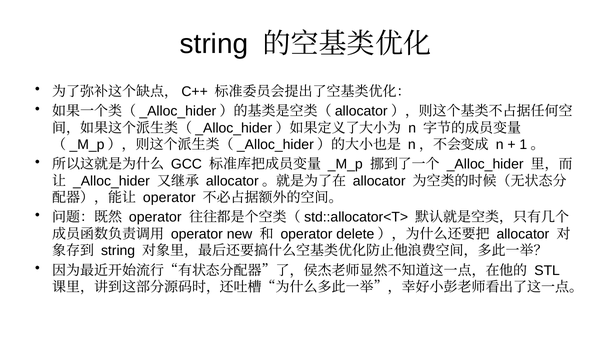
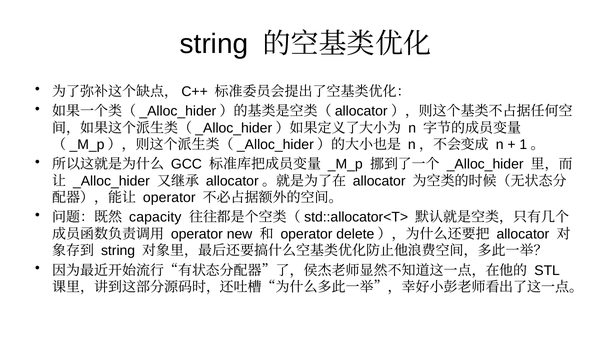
operator at (155, 218): operator -> capacity
